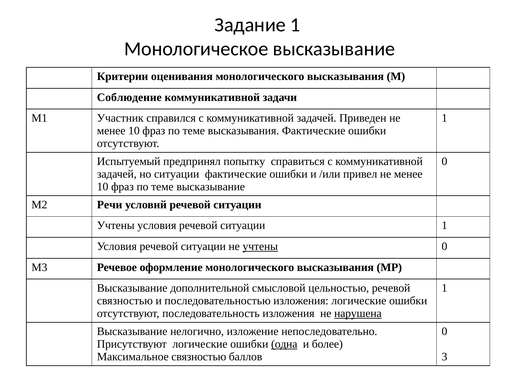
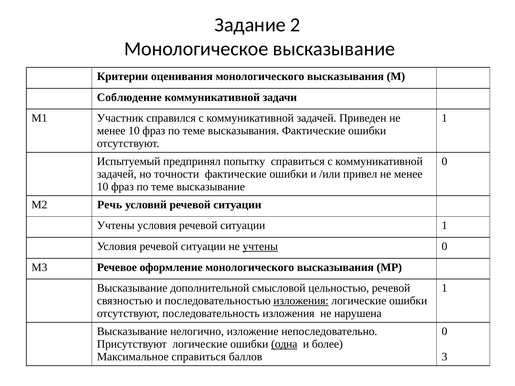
Задание 1: 1 -> 2
но ситуации: ситуации -> точности
Речи: Речи -> Речь
изложения at (301, 301) underline: none -> present
нарушена underline: present -> none
Максимальное связностью: связностью -> справиться
